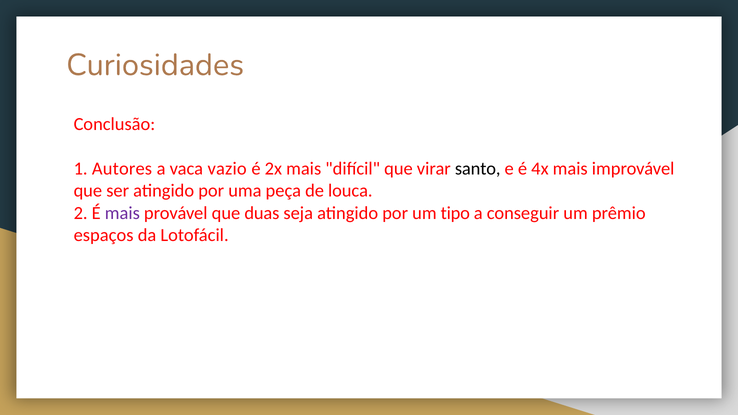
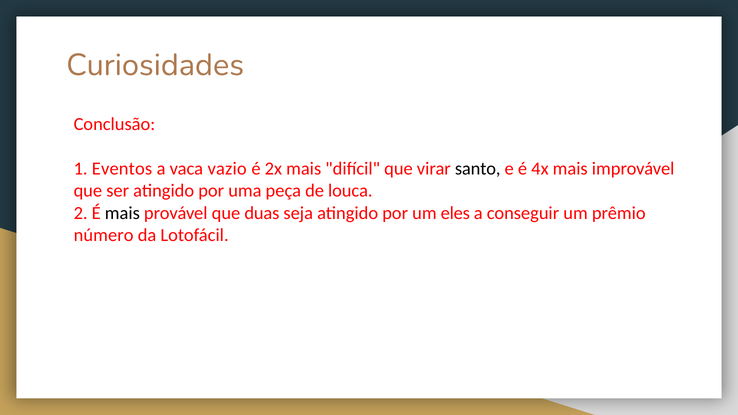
Autores: Autores -> Eventos
mais at (122, 213) colour: purple -> black
tipo: tipo -> eles
espaços: espaços -> número
